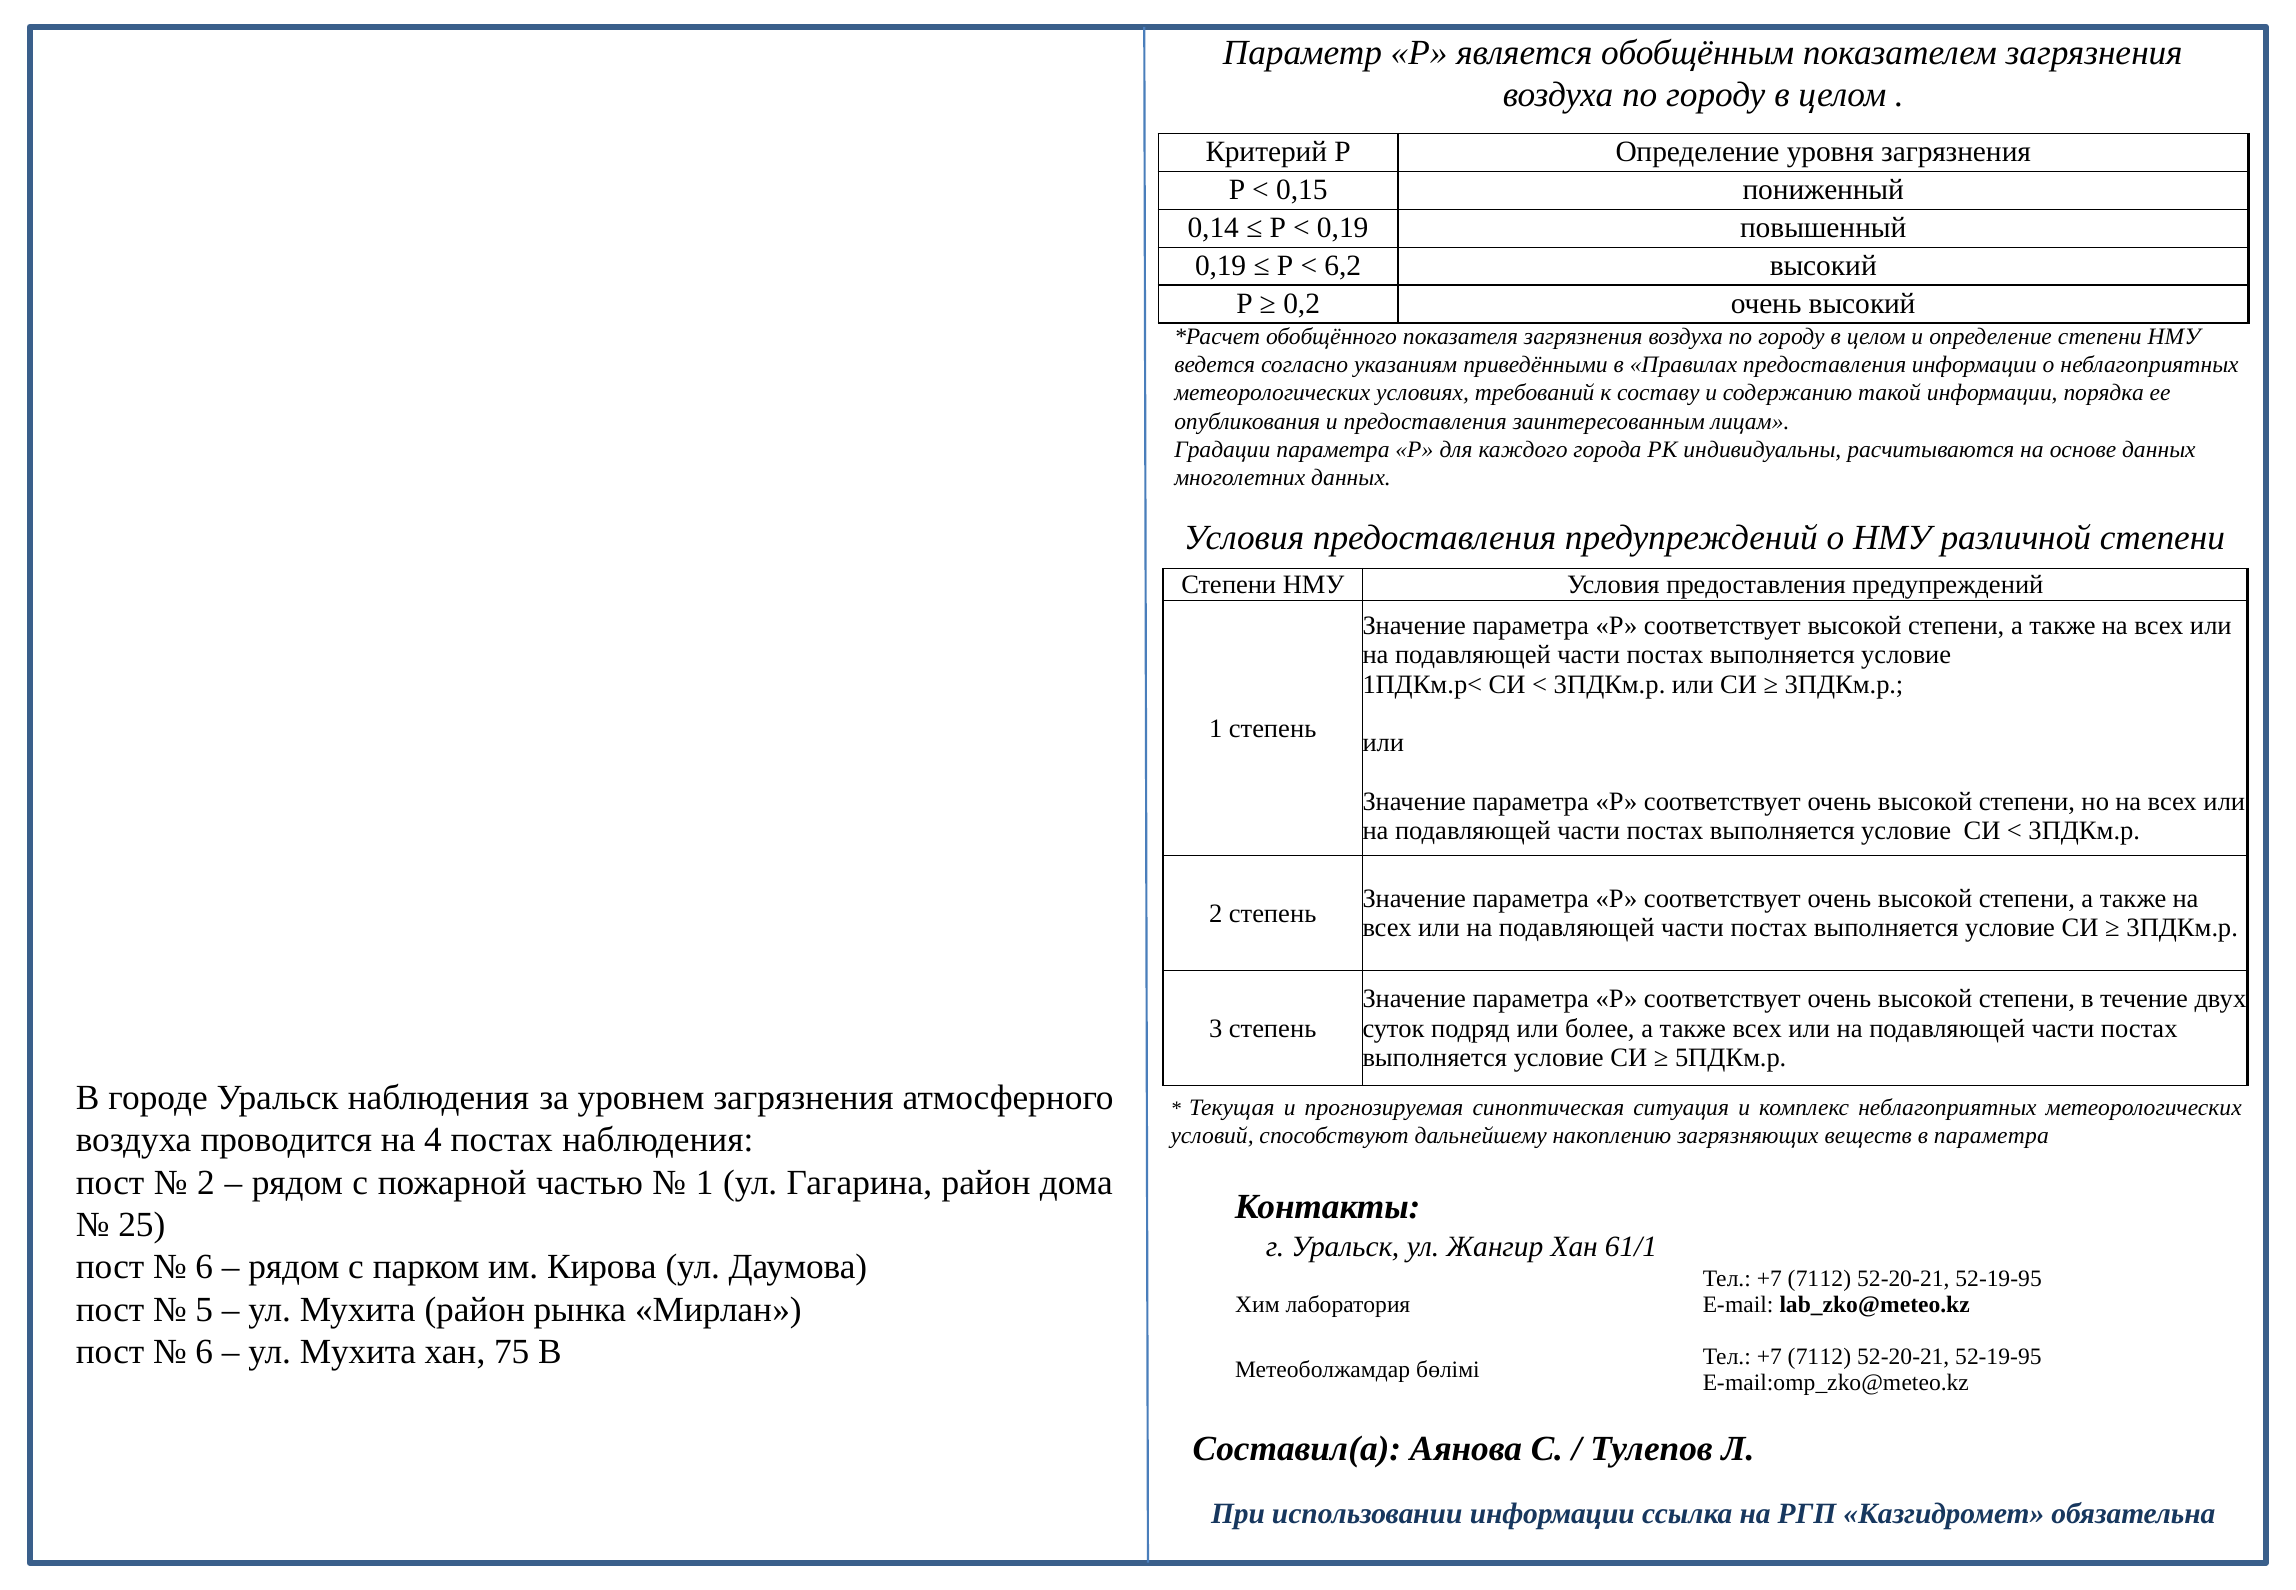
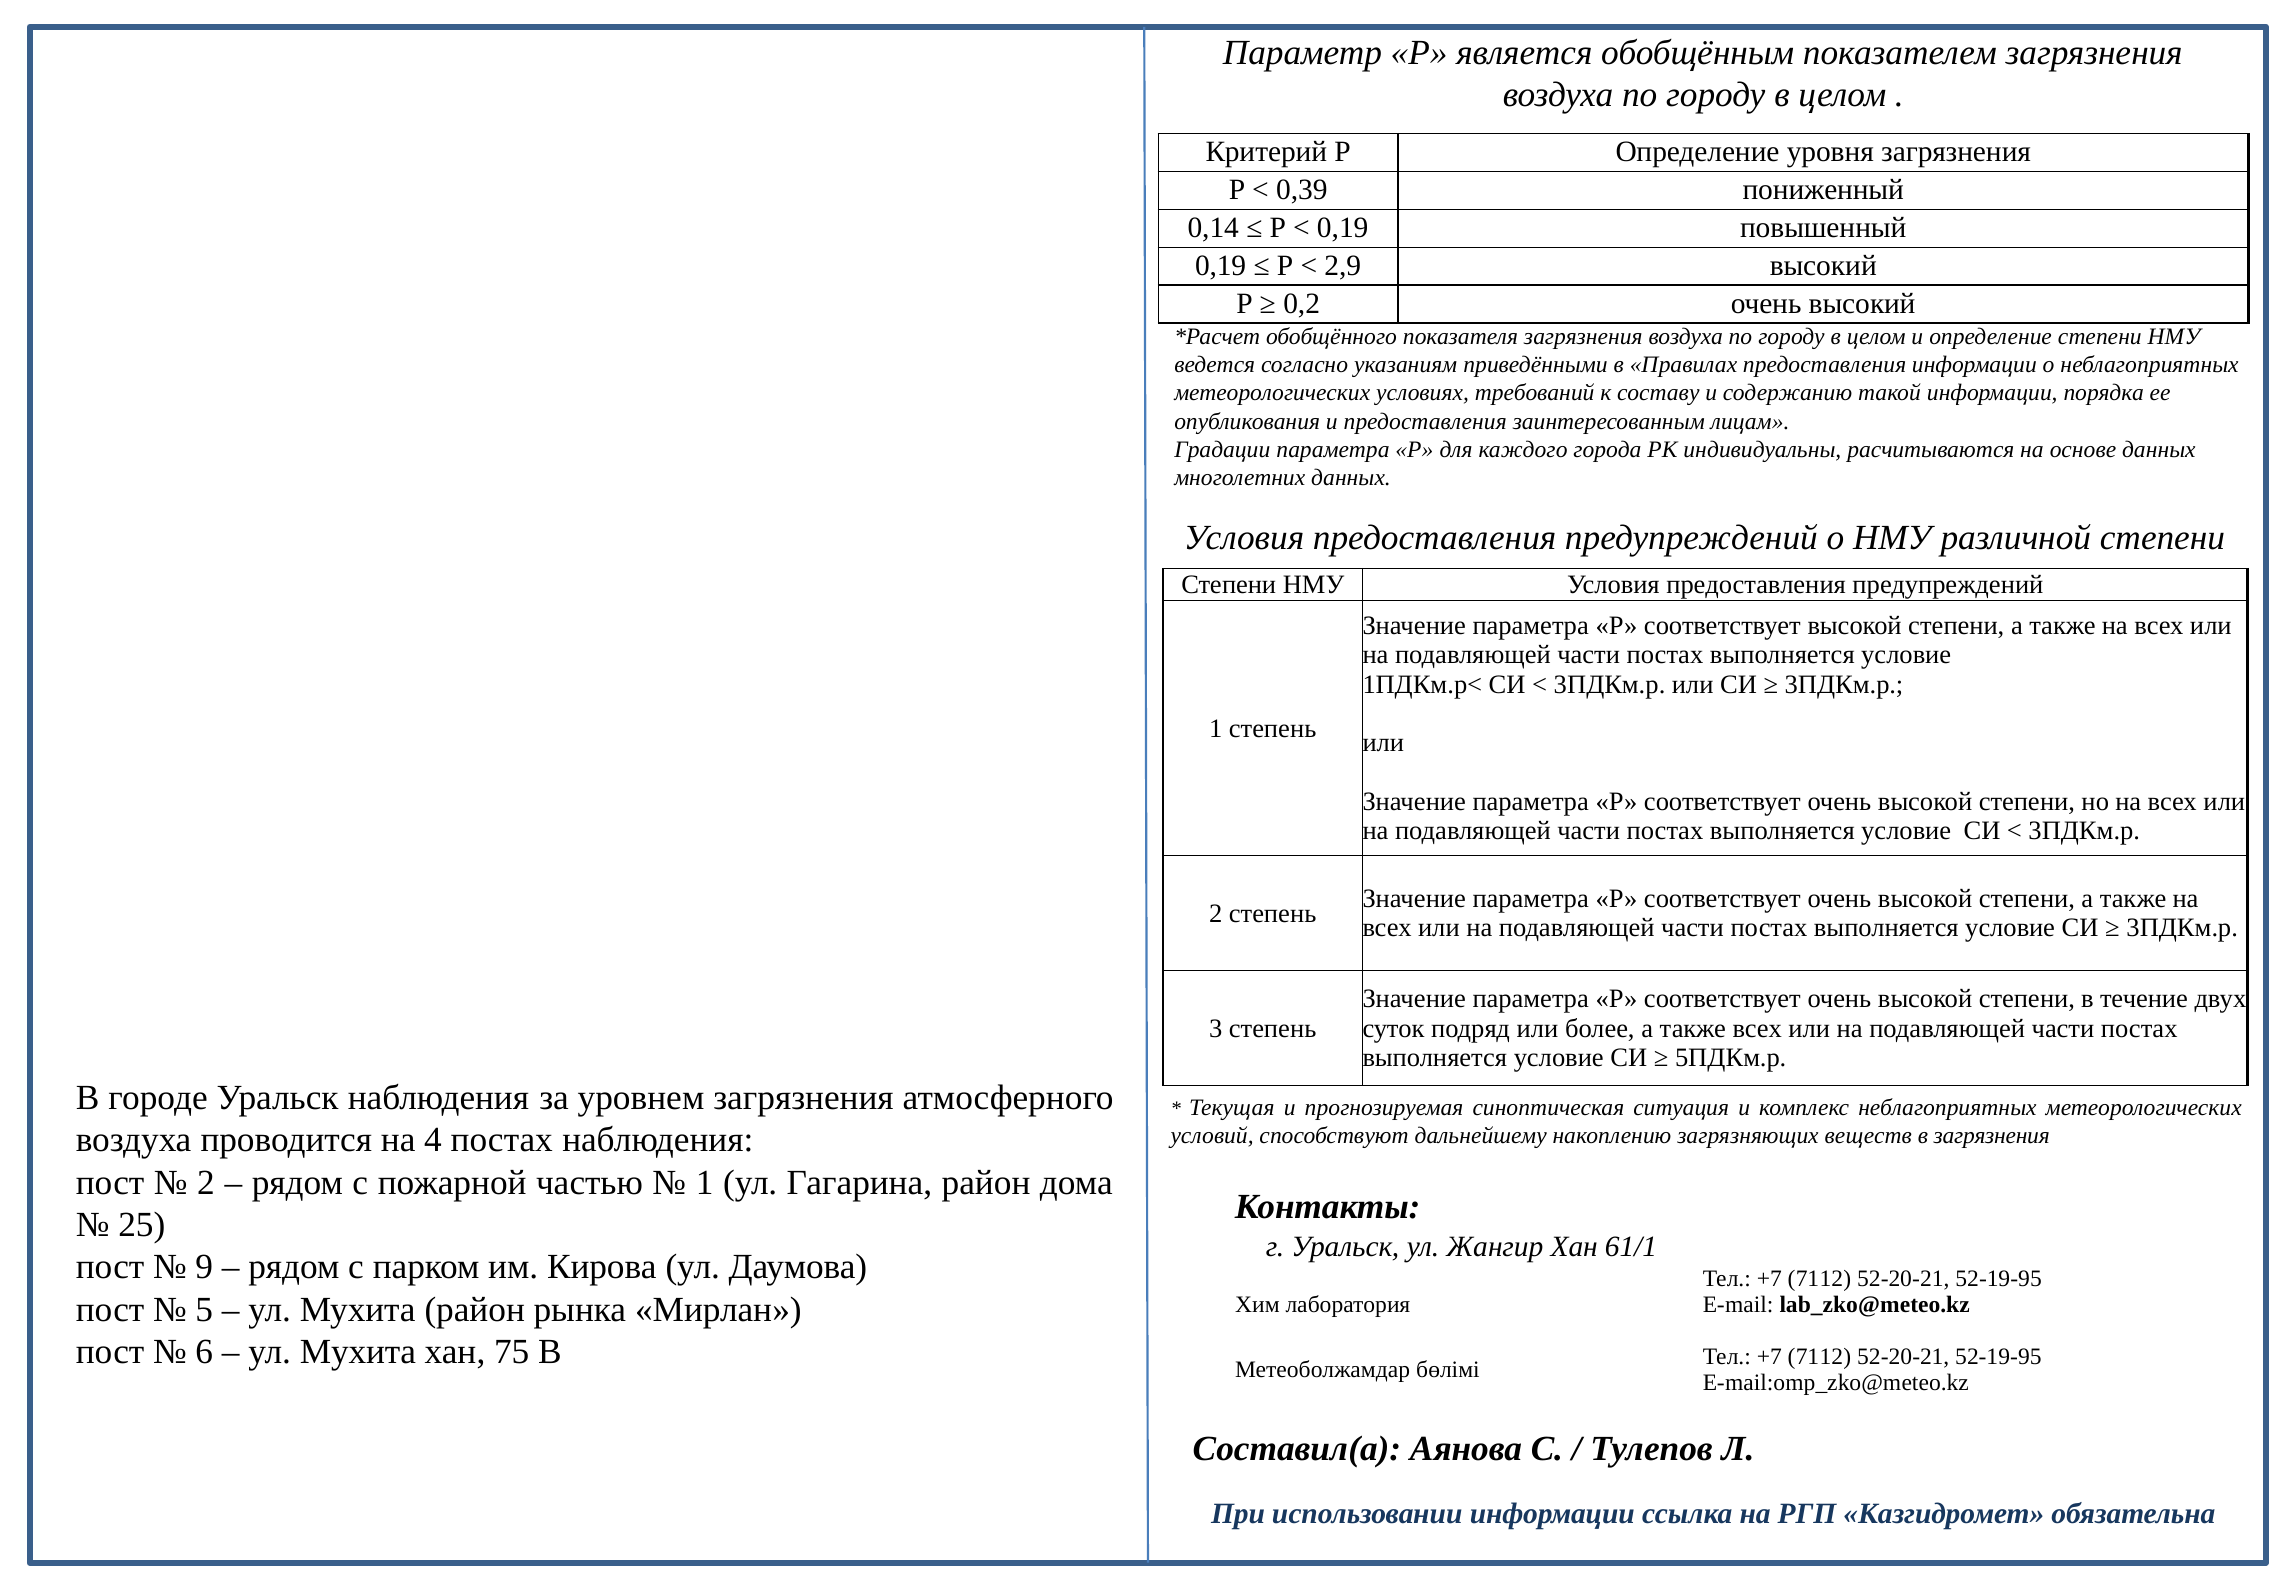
0,15: 0,15 -> 0,39
6,2: 6,2 -> 2,9
в параметра: параметра -> загрязнения
6 at (204, 1267): 6 -> 9
